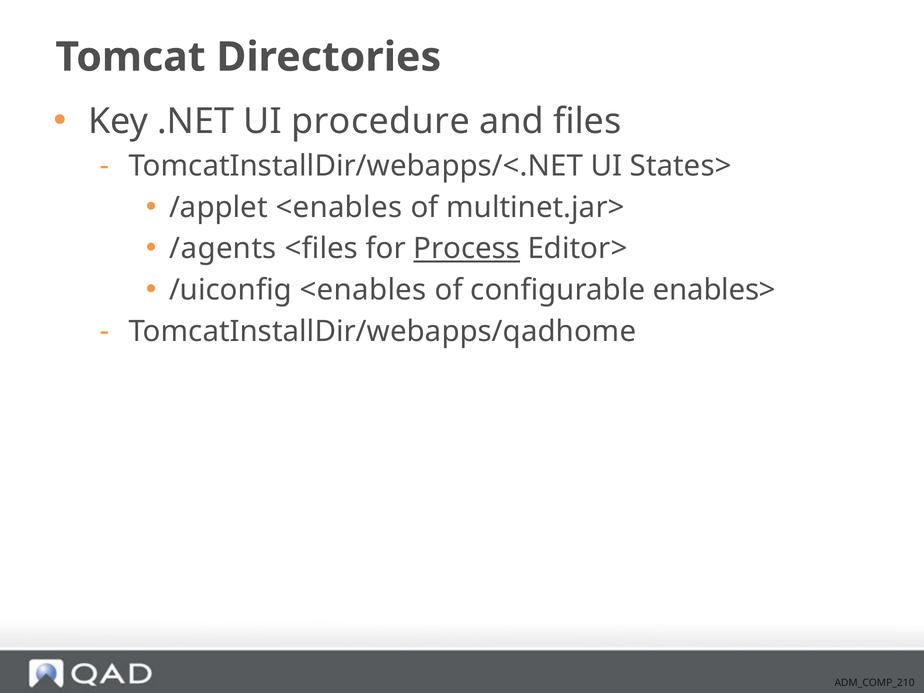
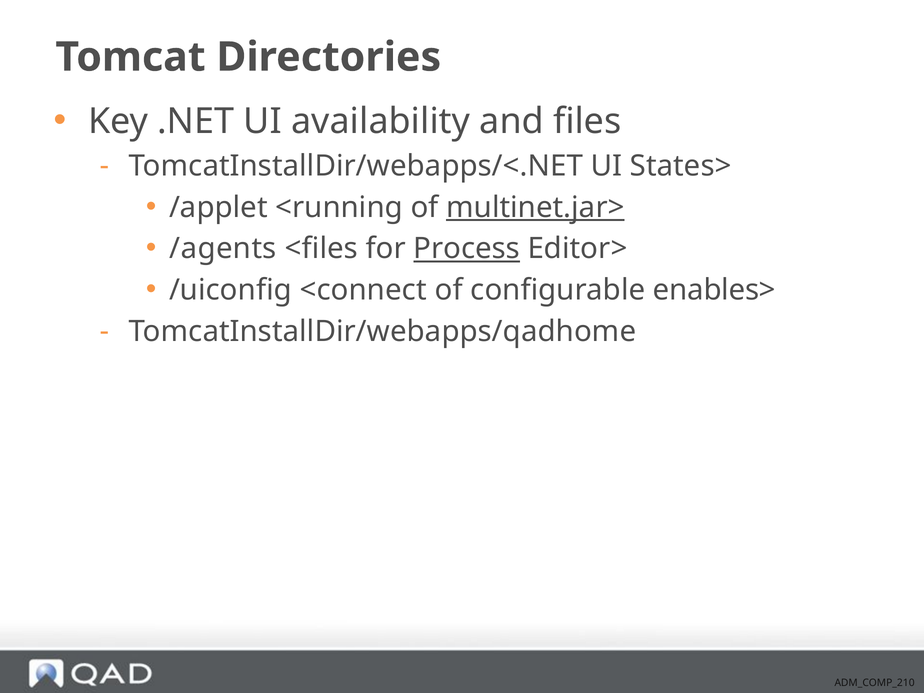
procedure: procedure -> availability
/applet <enables: <enables -> <running
multinet.jar> underline: none -> present
/uiconfig <enables: <enables -> <connect
